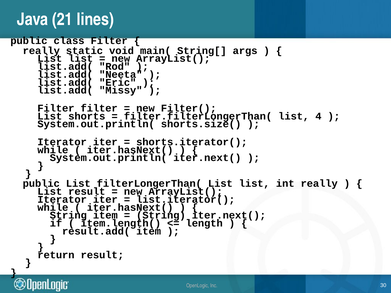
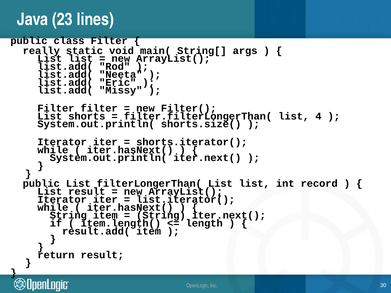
21: 21 -> 23
int really: really -> record
